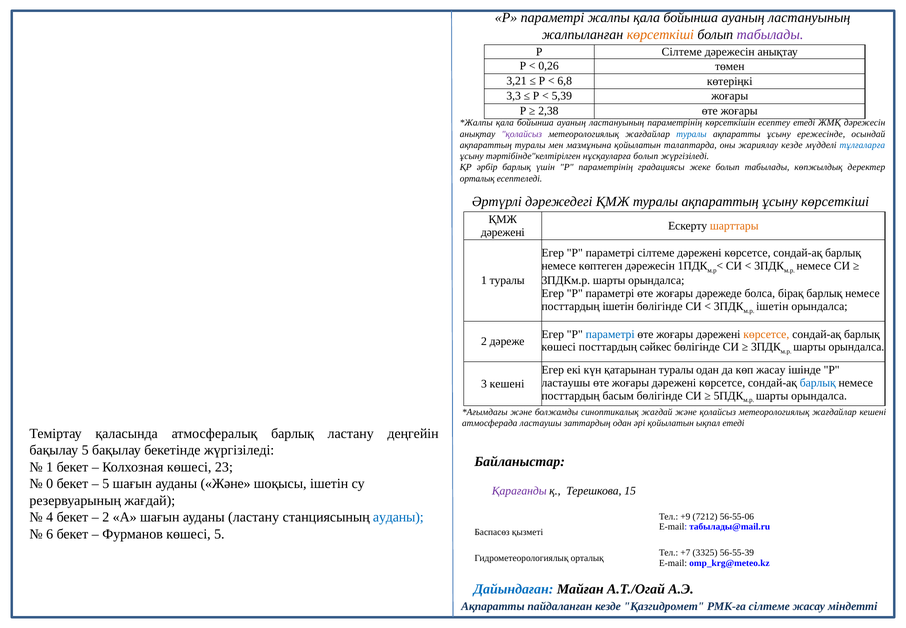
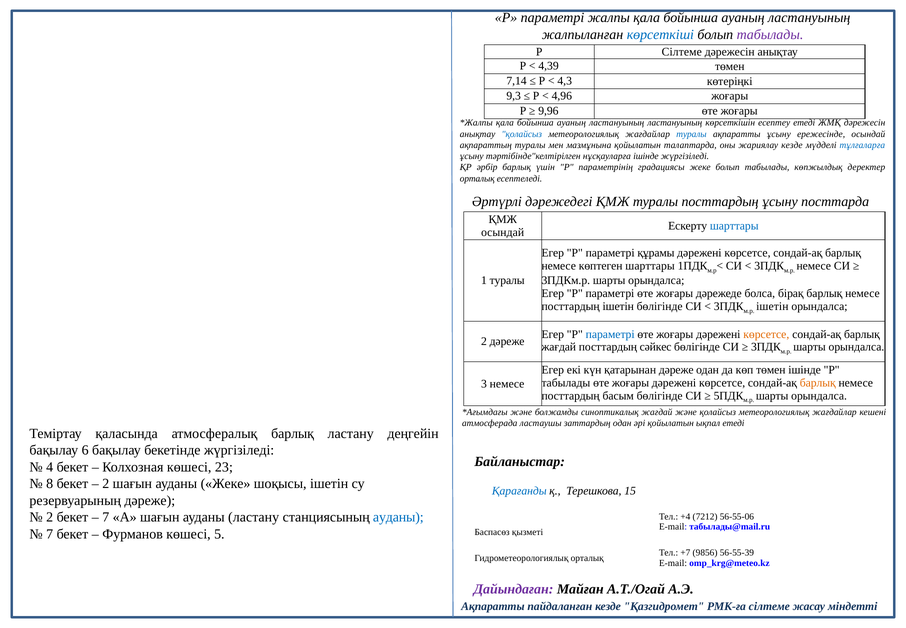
көрсеткіші at (660, 35) colour: orange -> blue
0,26: 0,26 -> 4,39
3,21: 3,21 -> 7,14
6,8: 6,8 -> 4,3
3,3: 3,3 -> 9,3
5,39: 5,39 -> 4,96
2,38: 2,38 -> 9,96
ластануының параметрінің: параметрінің -> ластануының
қолайсыз at (522, 134) colour: purple -> blue
нұсқауларға болып: болып -> ішінде
туралы ақпараттың: ақпараттың -> посттардың
ұсыну көрсеткіші: көрсеткіші -> посттарда
шарттары at (734, 226) colour: orange -> blue
дәрежені at (503, 232): дәрежені -> осындай
параметрі сілтеме: сілтеме -> құрамы
көптеген дәрежесін: дәрежесін -> шарттары
көшесі at (559, 347): көшесі -> жағдай
қатарынан туралы: туралы -> дәреже
көп жасау: жасау -> төмен
ластаушы at (566, 382): ластаушы -> табылады
барлық at (818, 382) colour: blue -> orange
3 кешені: кешені -> немесе
бақылау 5: 5 -> 6
1 at (50, 466): 1 -> 4
0: 0 -> 8
5 at (106, 483): 5 -> 2
ауданы Және: Және -> Жеке
Қарағанды colour: purple -> blue
резервуарының жағдай: жағдай -> дәреже
4 at (50, 517): 4 -> 2
2 at (106, 517): 2 -> 7
+9: +9 -> +4
6 at (50, 533): 6 -> 7
3325: 3325 -> 9856
Дайындаған colour: blue -> purple
